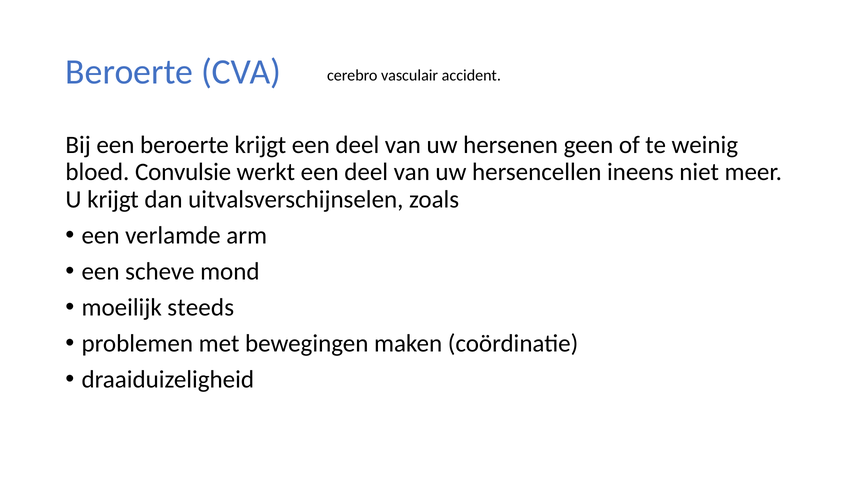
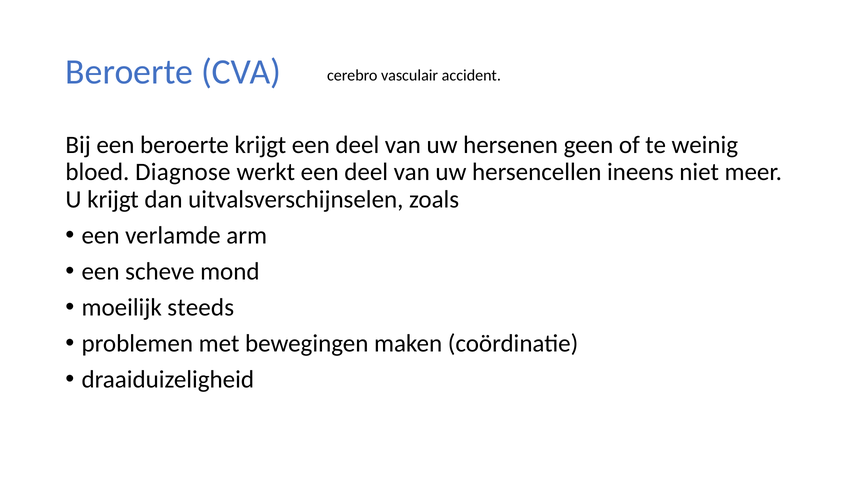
Convulsie: Convulsie -> Diagnose
